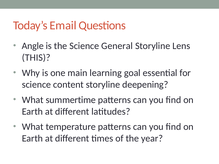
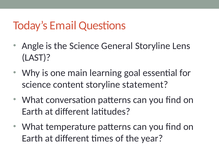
THIS: THIS -> LAST
deepening: deepening -> statement
summertime: summertime -> conversation
